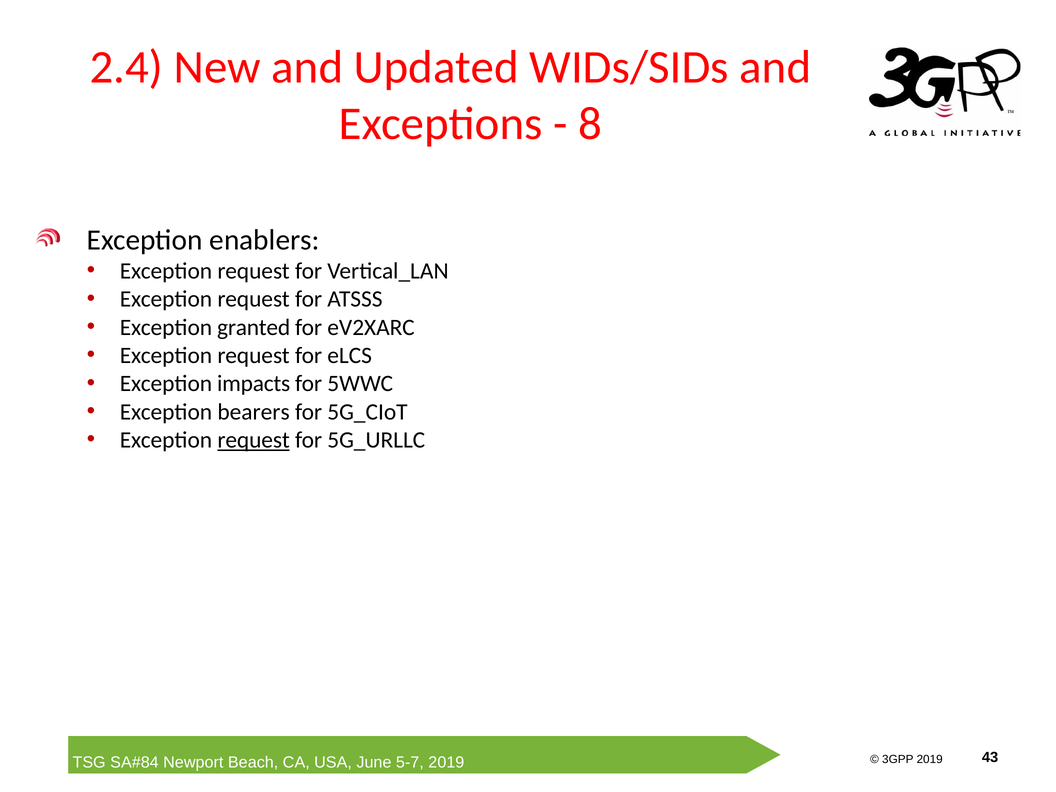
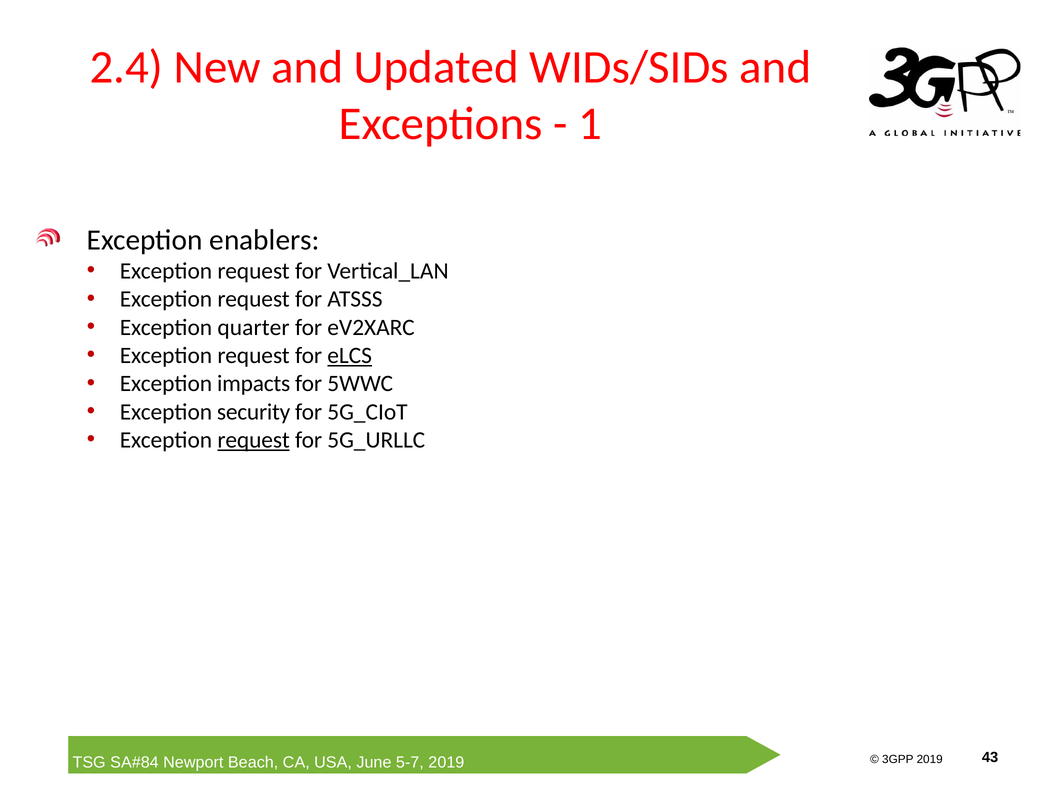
8: 8 -> 1
granted: granted -> quarter
eLCS underline: none -> present
bearers: bearers -> security
